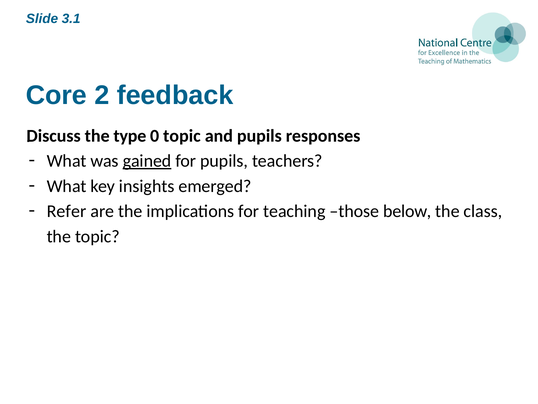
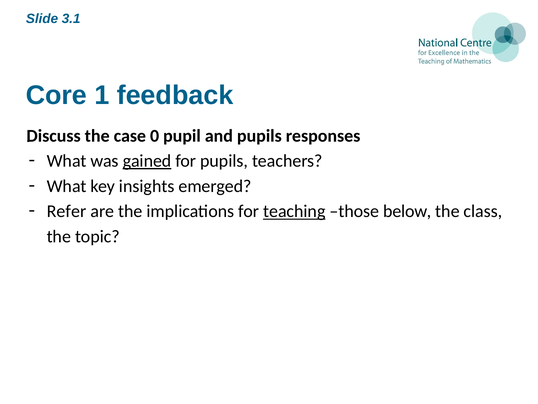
2: 2 -> 1
type: type -> case
0 topic: topic -> pupil
teaching underline: none -> present
